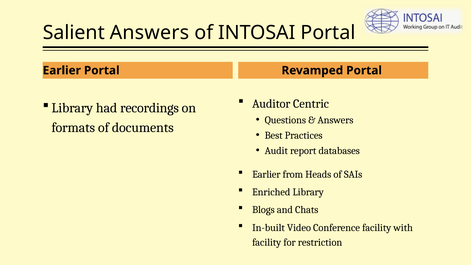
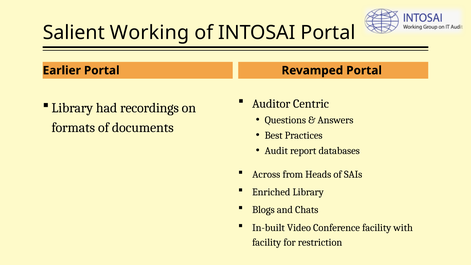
Salient Answers: Answers -> Working
Earlier at (266, 174): Earlier -> Across
